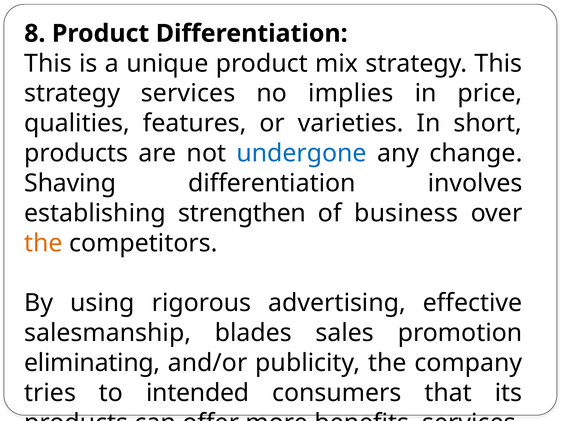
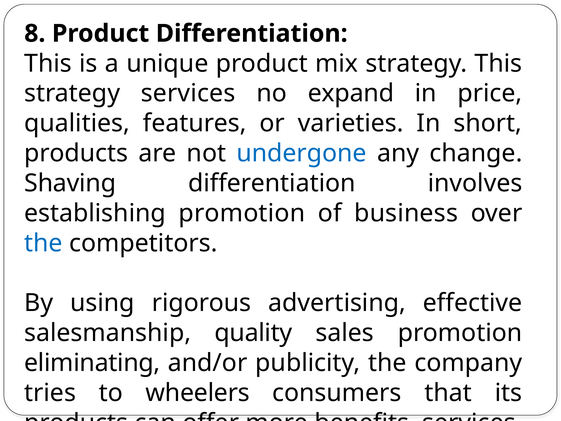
implies: implies -> expand
establishing strengthen: strengthen -> promotion
the at (43, 243) colour: orange -> blue
blades: blades -> quality
intended: intended -> wheelers
